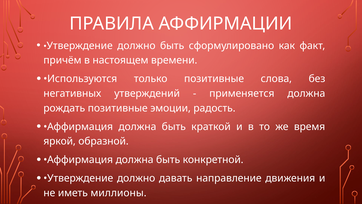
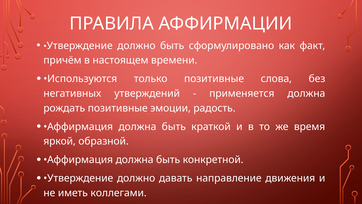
миллионы: миллионы -> коллегами
